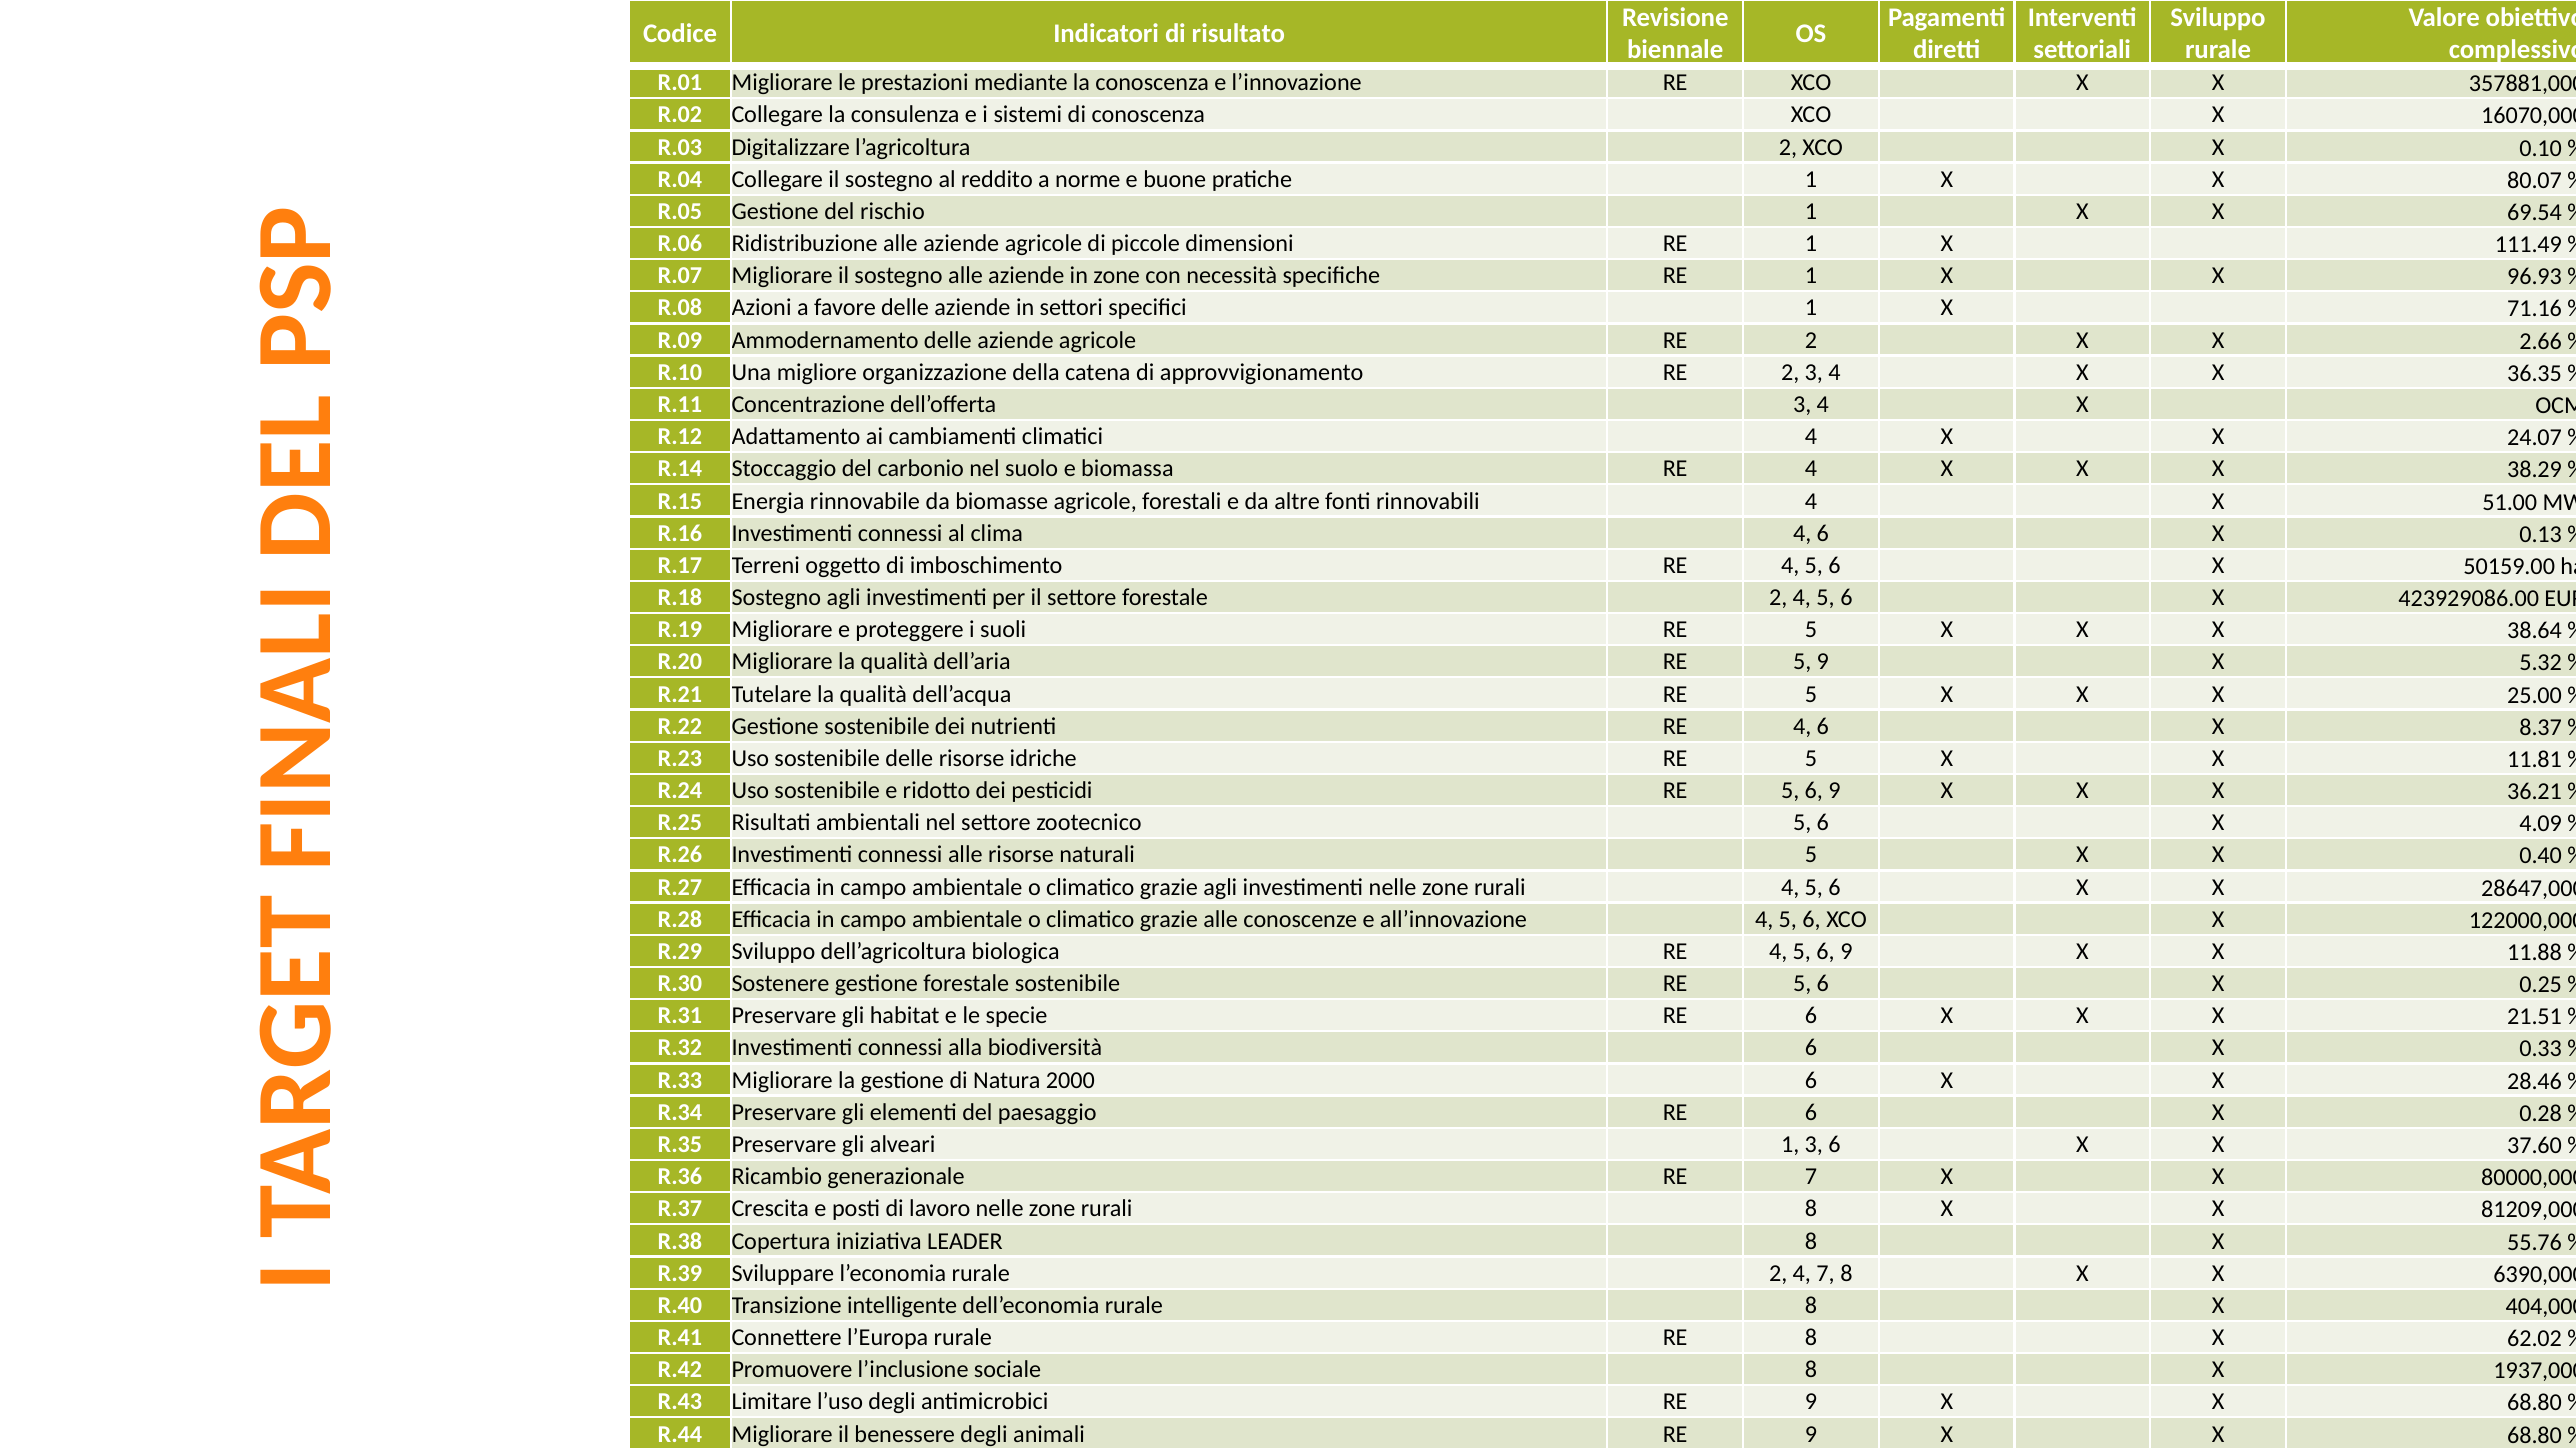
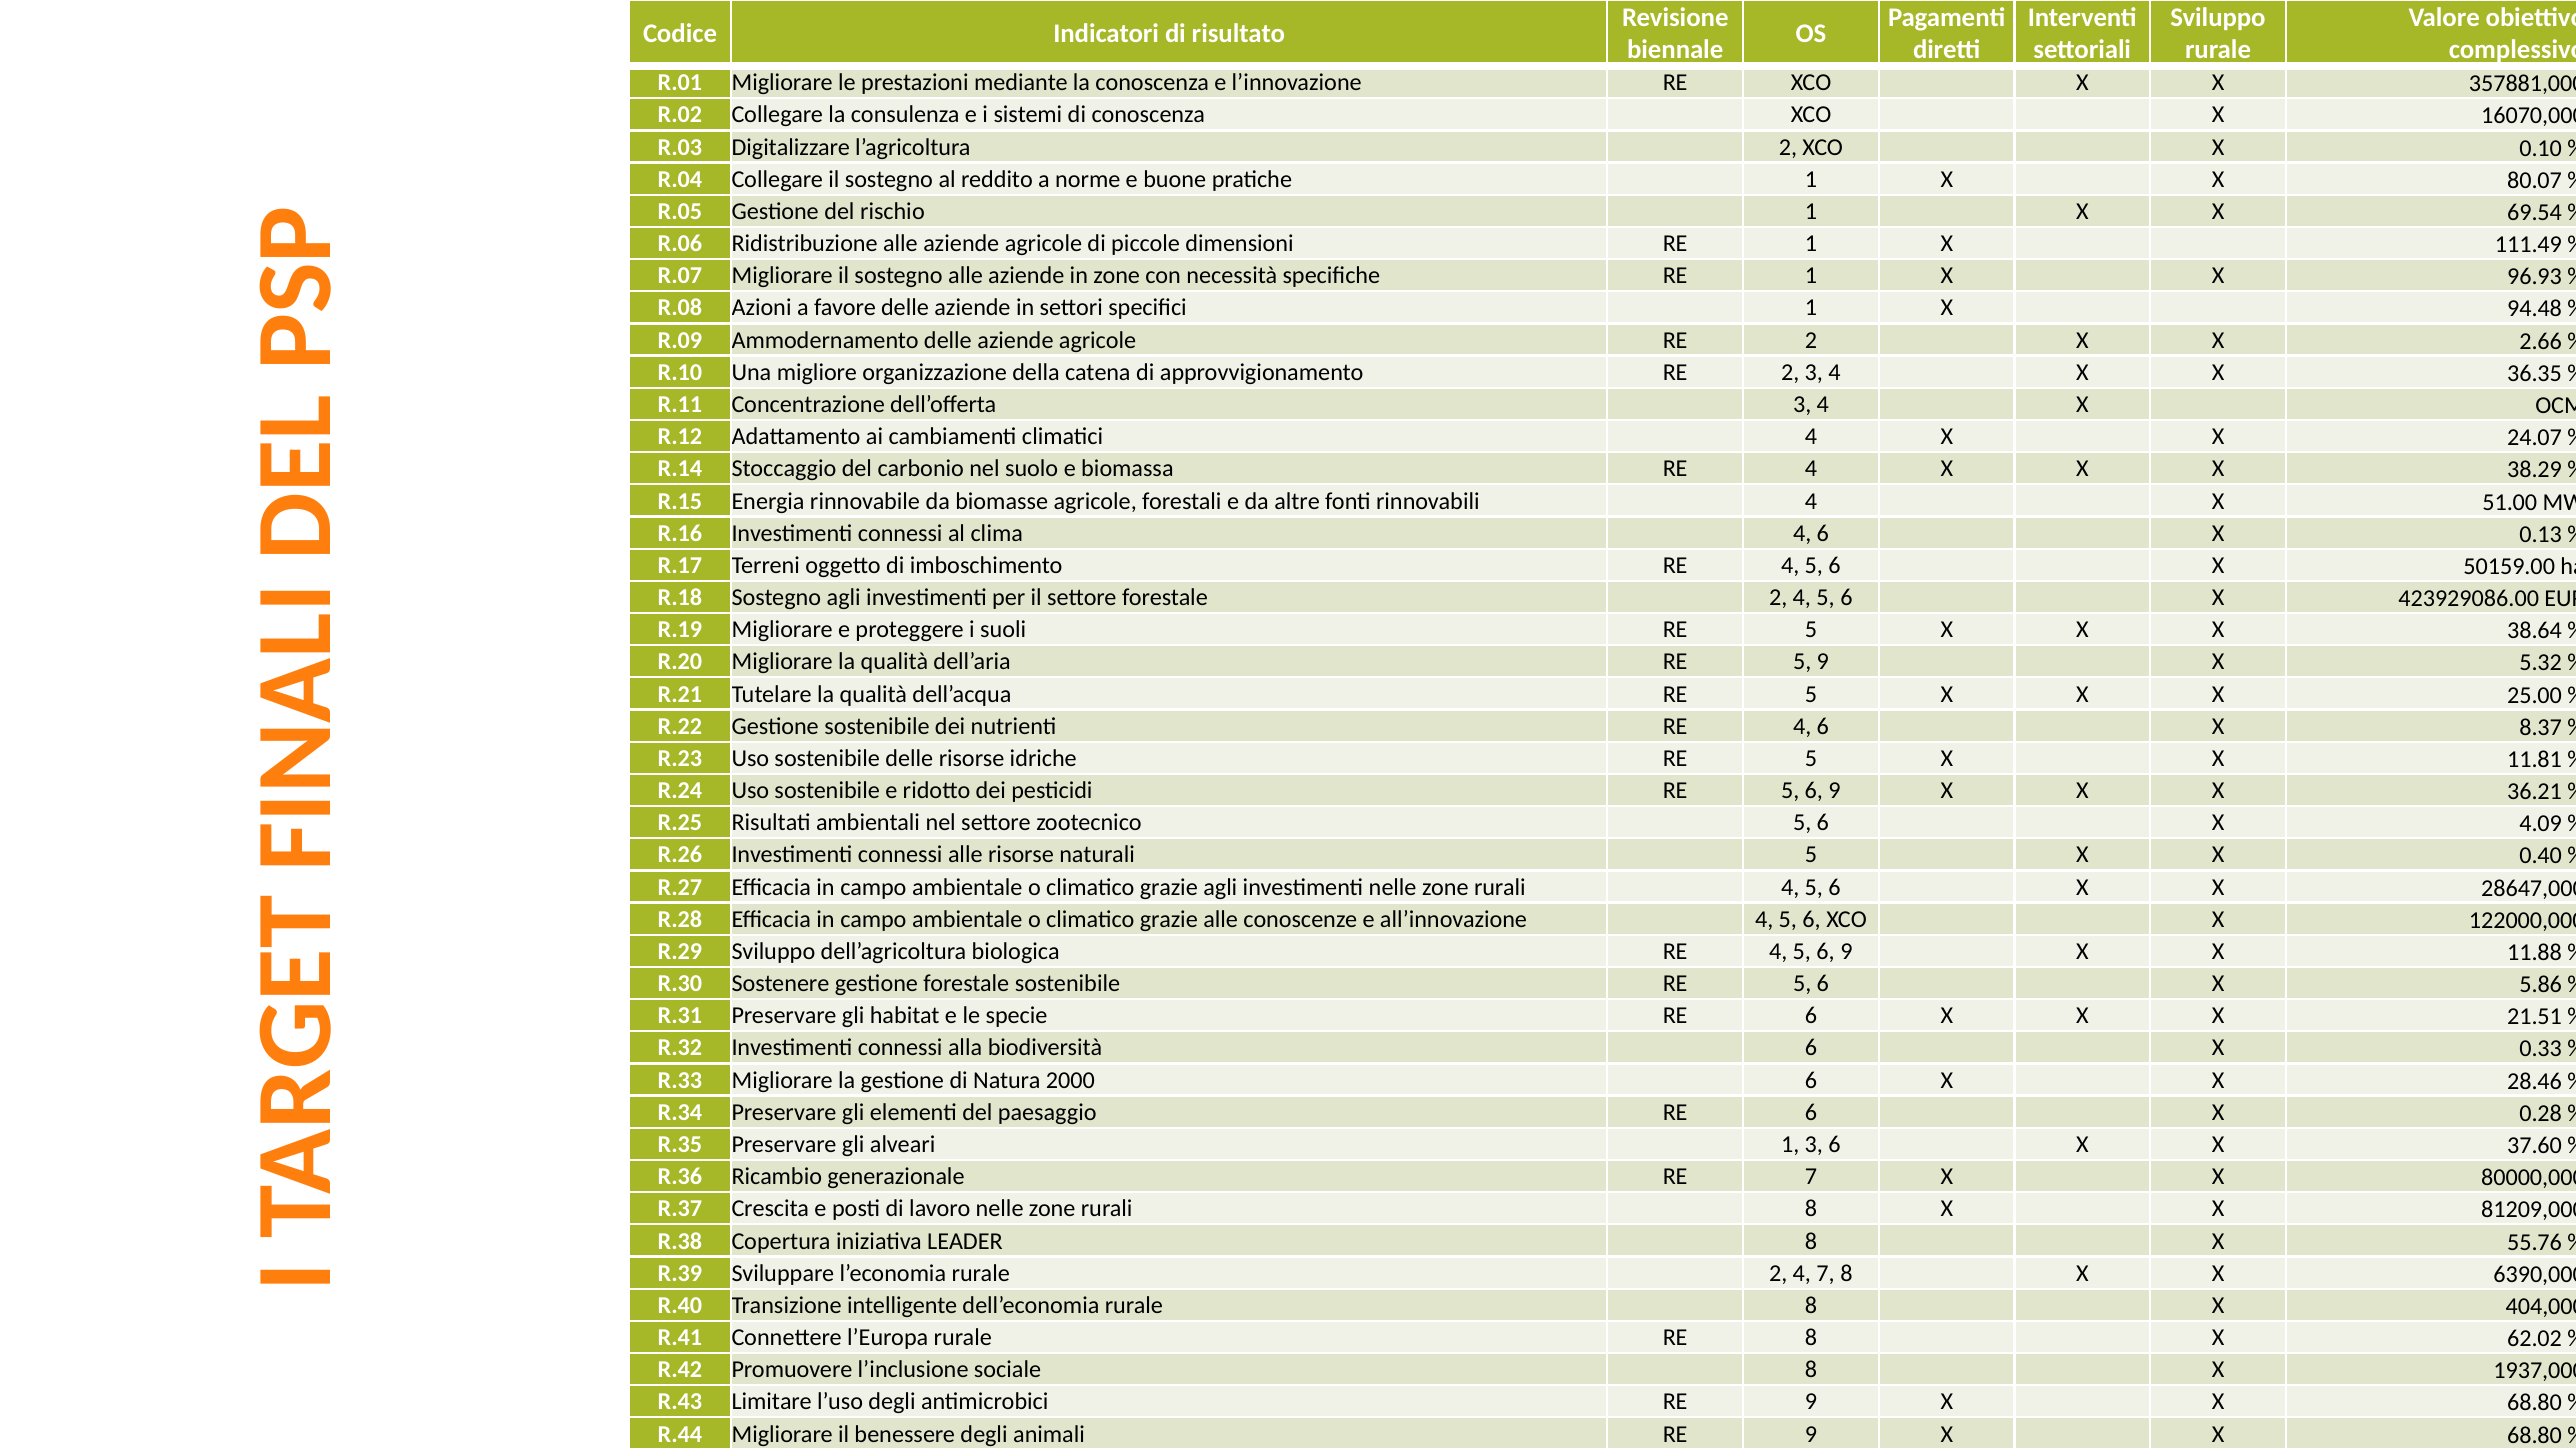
71.16: 71.16 -> 94.48
0.25: 0.25 -> 5.86
